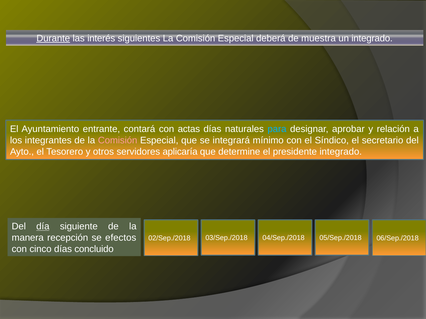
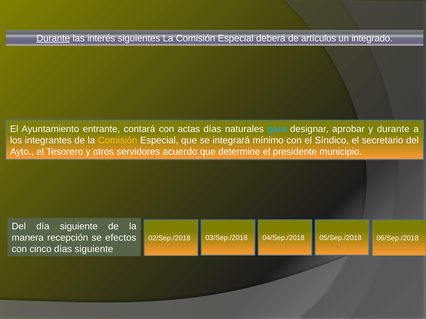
muestra: muestra -> artículos
y relación: relación -> durante
Comisión at (118, 141) colour: pink -> yellow
aplicaría: aplicaría -> acuerdo
presidente integrado: integrado -> municipio
día underline: present -> none
días concluido: concluido -> siguiente
